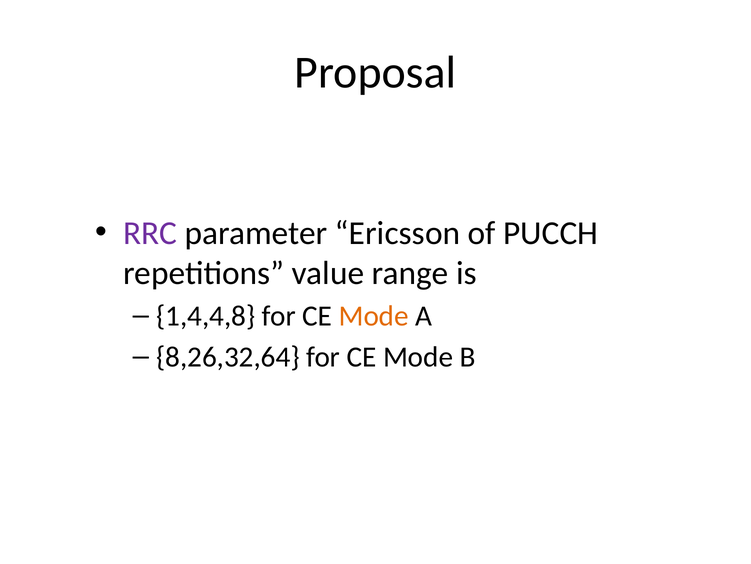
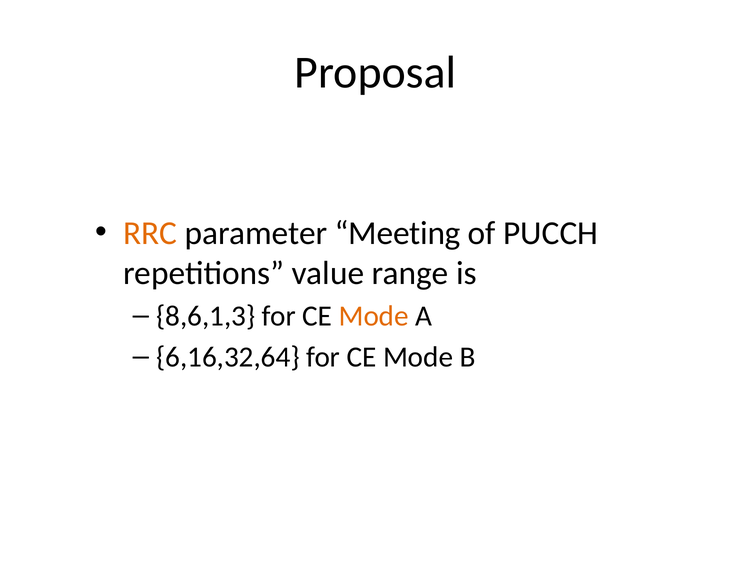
RRC colour: purple -> orange
Ericsson: Ericsson -> Meeting
1,4,4,8: 1,4,4,8 -> 8,6,1,3
8,26,32,64: 8,26,32,64 -> 6,16,32,64
